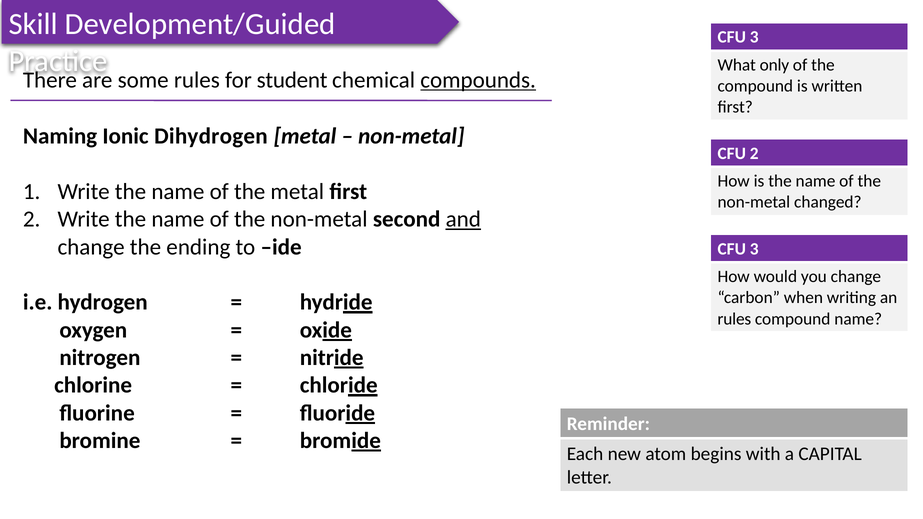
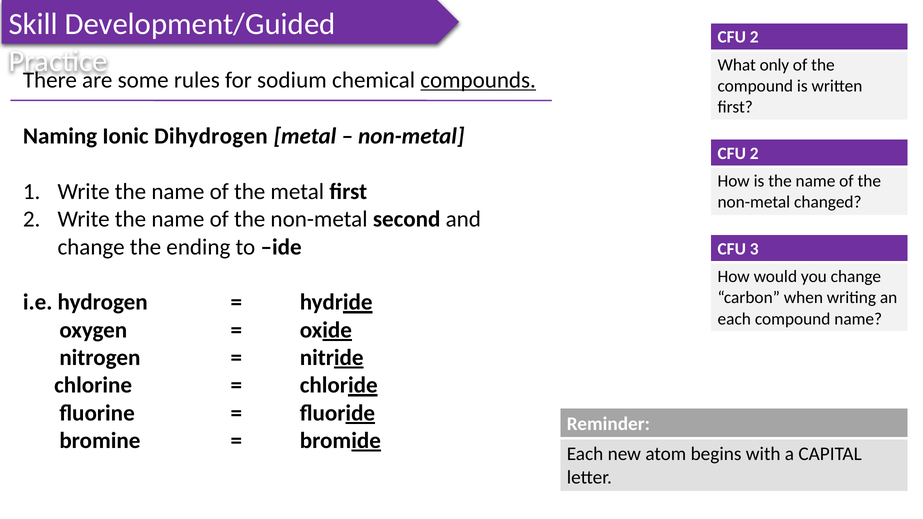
3 at (754, 37): 3 -> 2
student: student -> sodium
and underline: present -> none
rules at (734, 319): rules -> each
